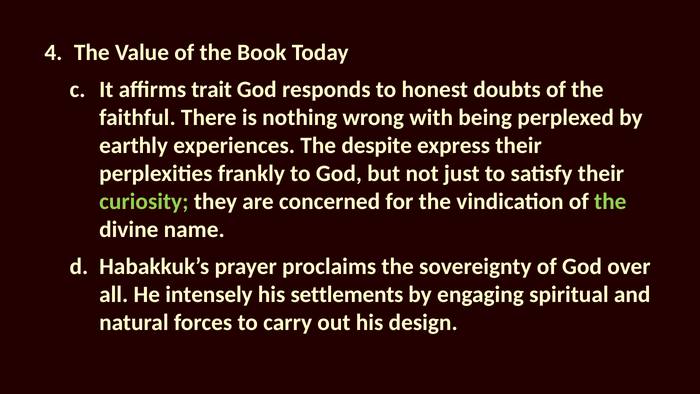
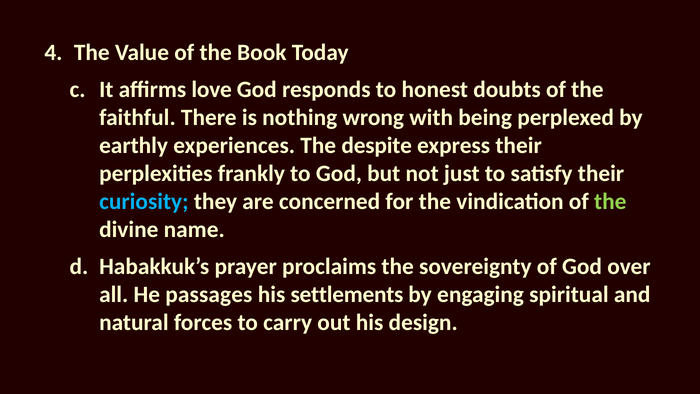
trait: trait -> love
curiosity colour: light green -> light blue
intensely: intensely -> passages
